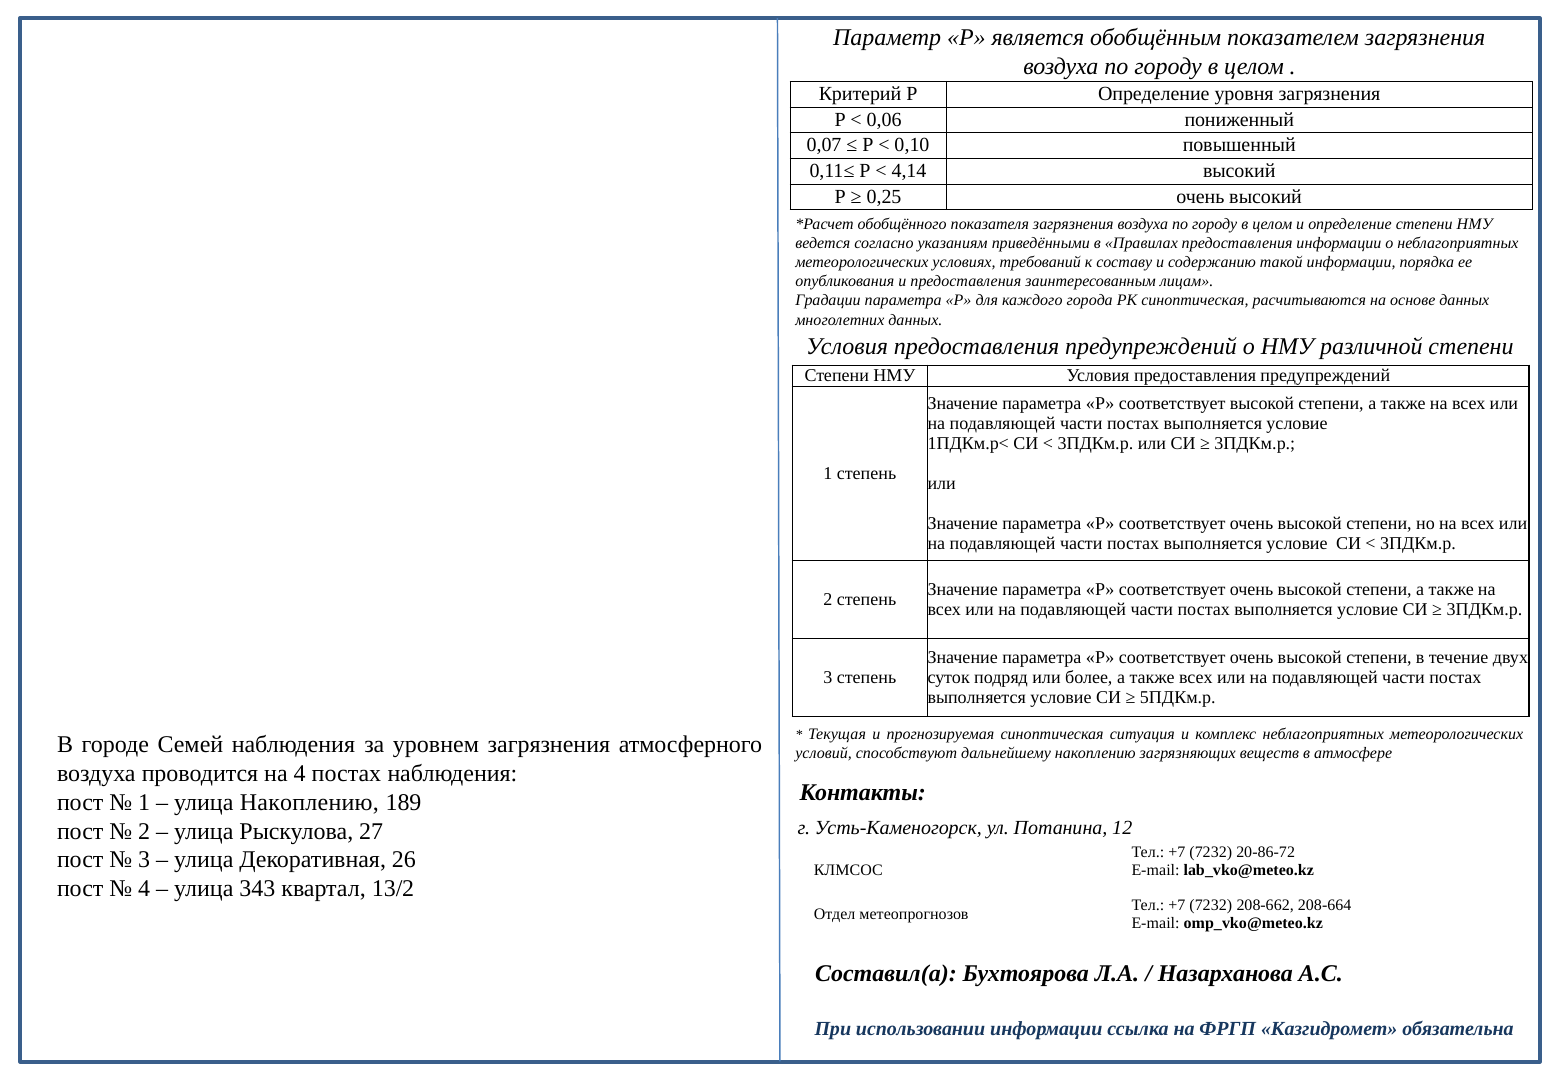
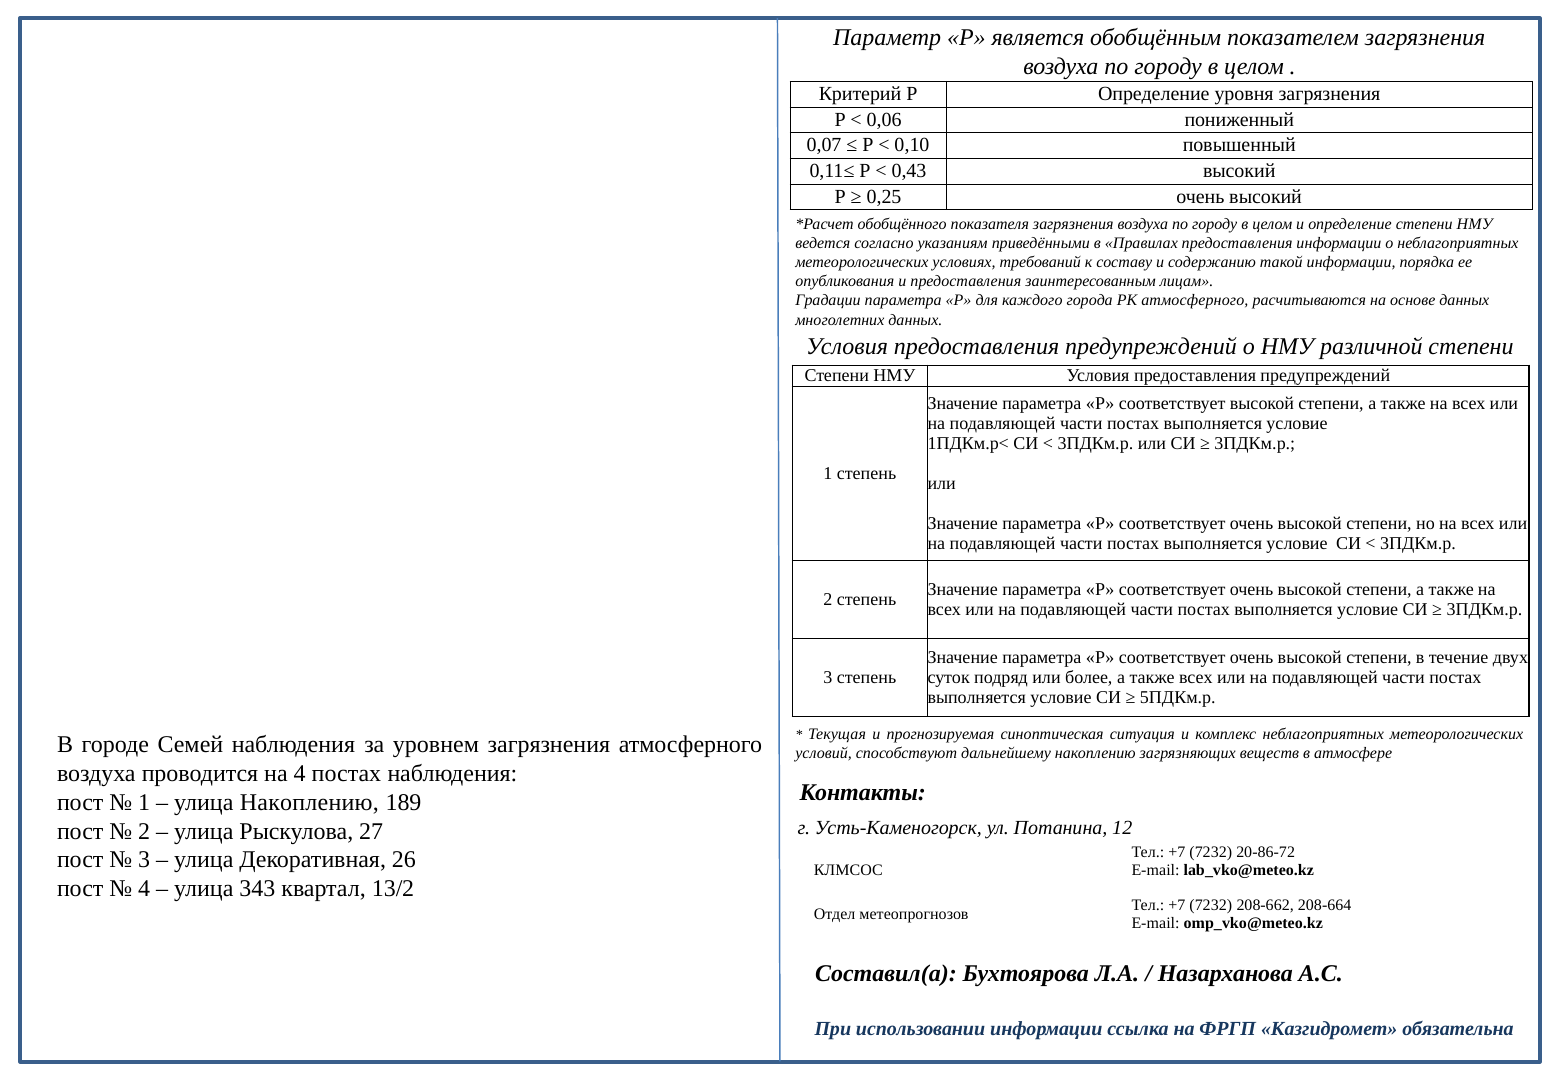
4,14: 4,14 -> 0,43
РК синоптическая: синоптическая -> атмосферного
